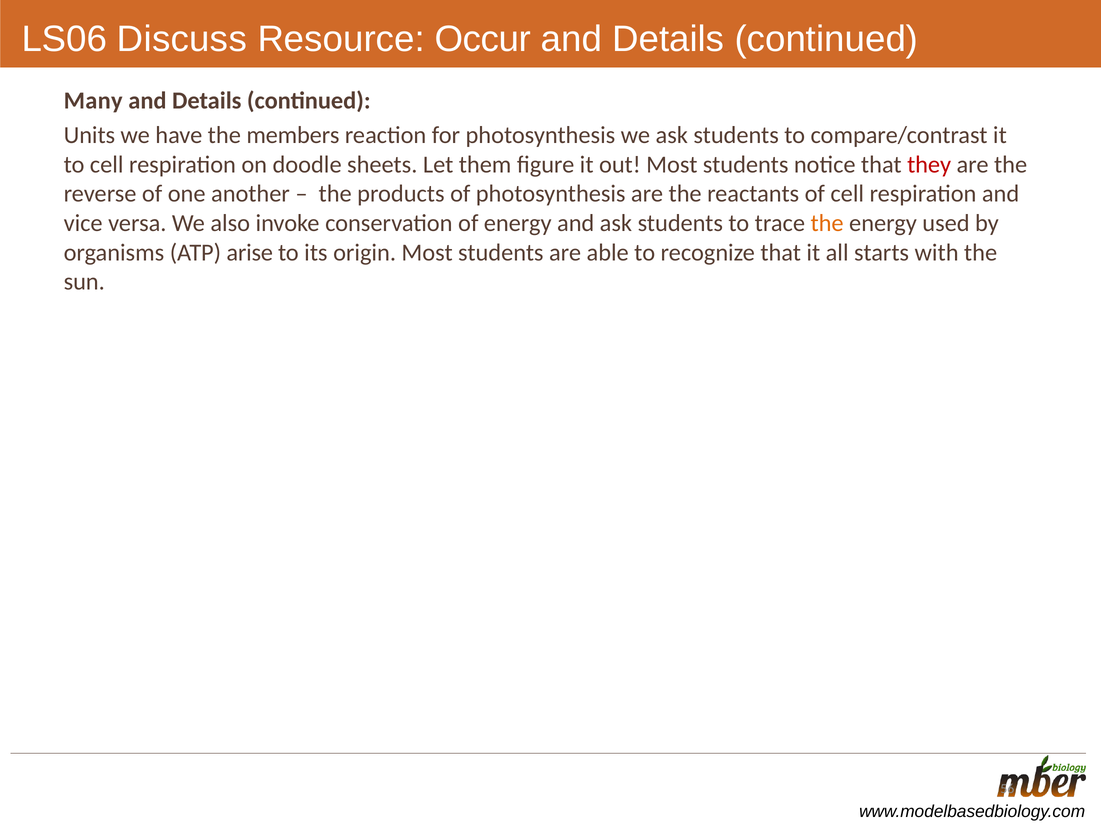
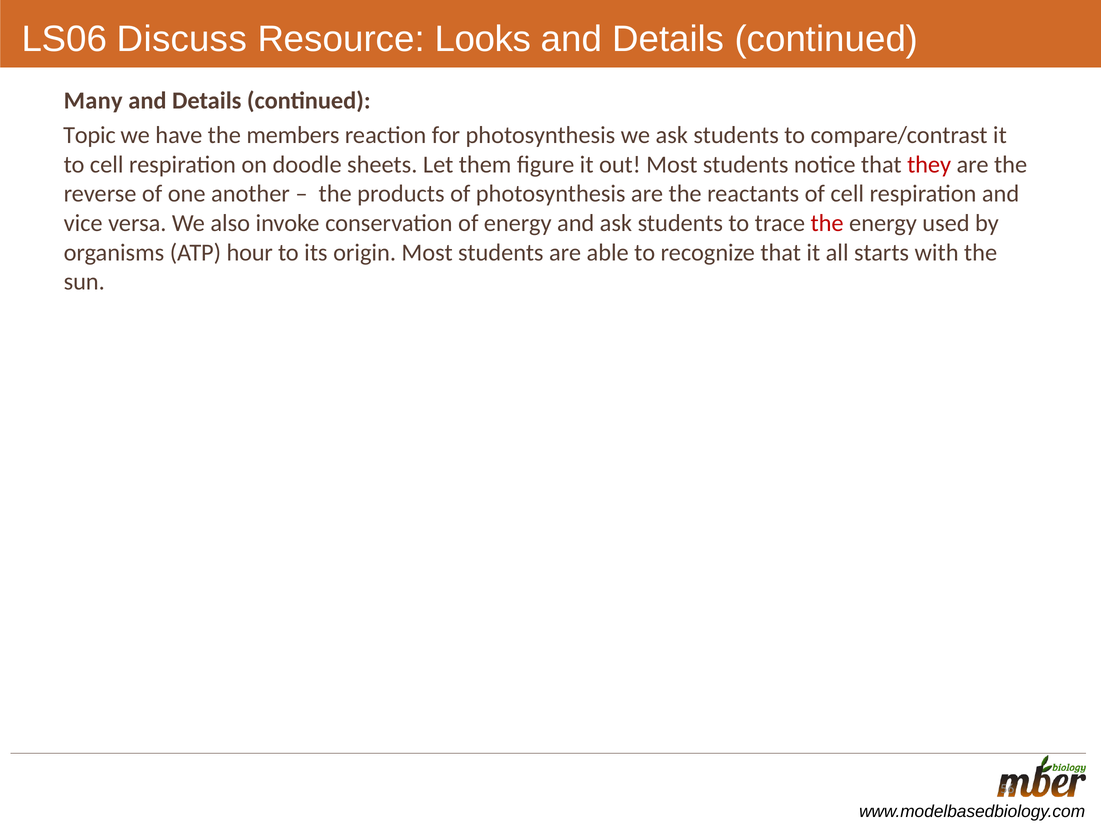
Occur: Occur -> Looks
Units: Units -> Topic
the at (827, 223) colour: orange -> red
arise: arise -> hour
